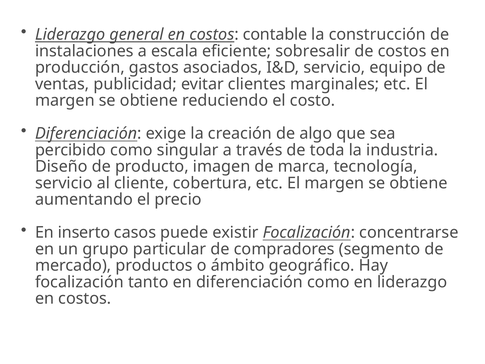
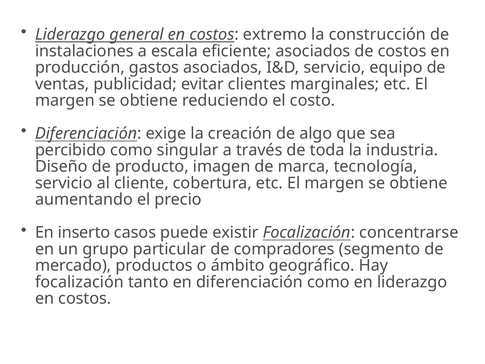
contable: contable -> extremo
eficiente sobresalir: sobresalir -> asociados
